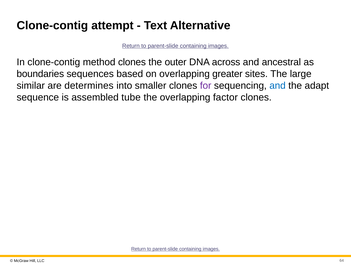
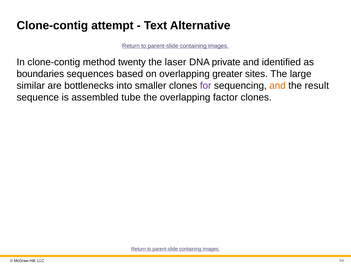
method clones: clones -> twenty
outer: outer -> laser
across: across -> private
ancestral: ancestral -> identified
determines: determines -> bottlenecks
and at (278, 85) colour: blue -> orange
adapt: adapt -> result
